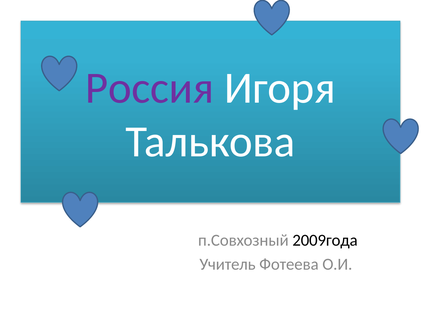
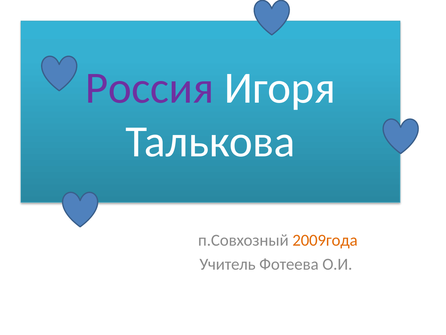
2009года colour: black -> orange
